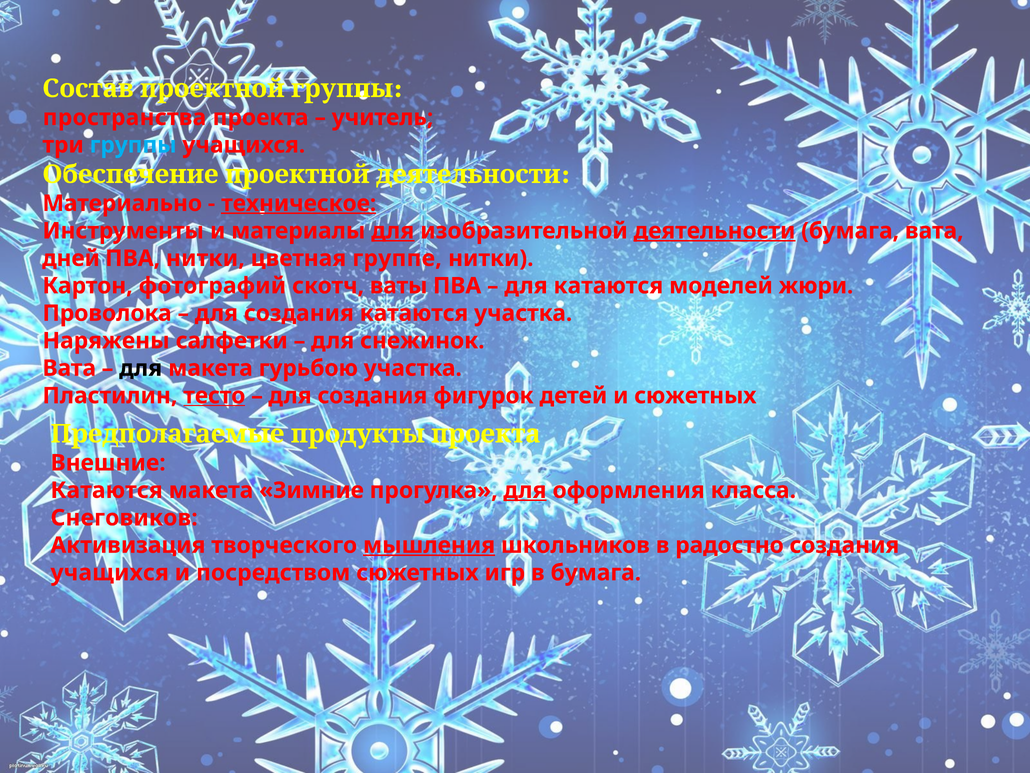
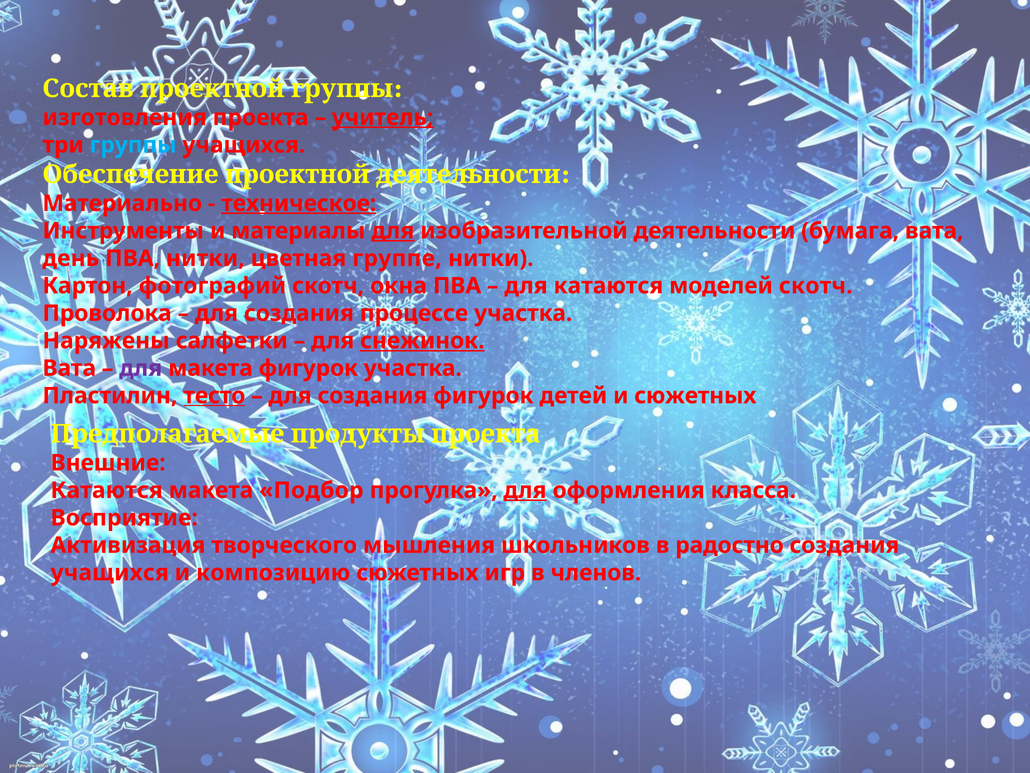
пространства: пространства -> изготовления
учитель underline: none -> present
деятельности at (715, 231) underline: present -> none
дней: дней -> день
ваты: ваты -> окна
моделей жюри: жюри -> скотч
создания катаются: катаются -> процессе
снежинок underline: none -> present
для at (141, 368) colour: black -> purple
макета гурьбою: гурьбою -> фигурок
Зимние: Зимние -> Подбор
Снеговиков: Снеговиков -> Восприятие
мышления underline: present -> none
посредством: посредством -> композицию
в бумага: бумага -> членов
